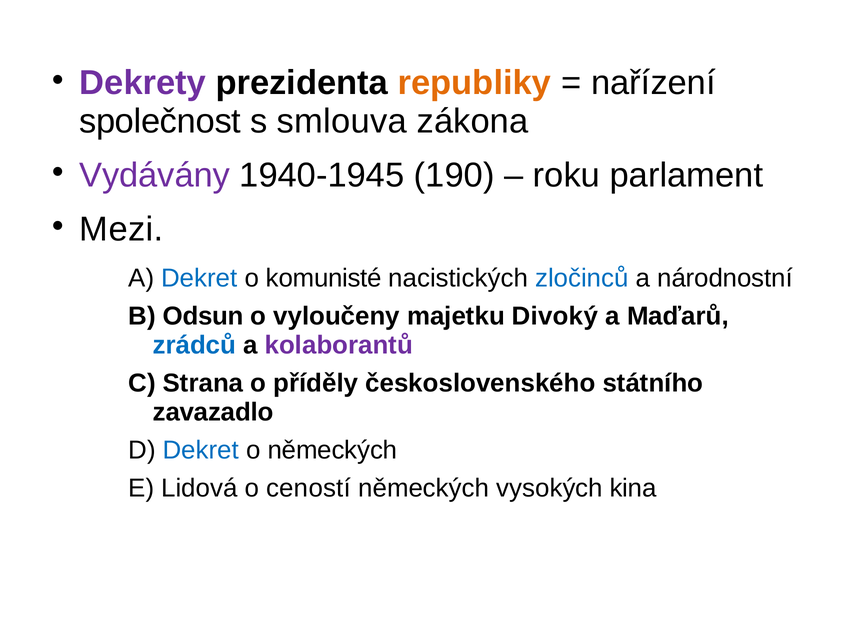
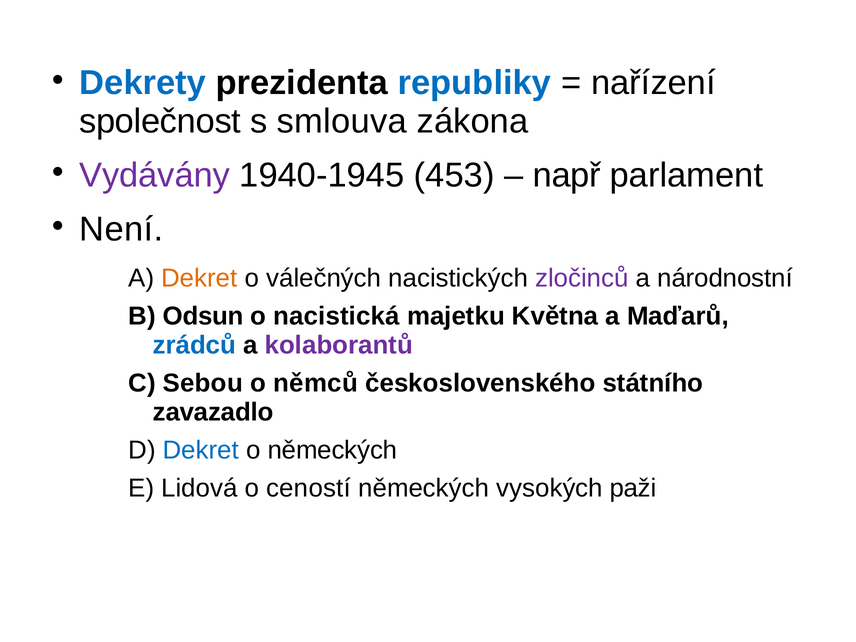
Dekrety colour: purple -> blue
republiky colour: orange -> blue
190: 190 -> 453
roku: roku -> např
Mezi: Mezi -> Není
Dekret at (199, 278) colour: blue -> orange
komunisté: komunisté -> válečných
zločinců colour: blue -> purple
vyloučeny: vyloučeny -> nacistická
Divoký: Divoký -> Května
Strana: Strana -> Sebou
příděly: příděly -> němců
kina: kina -> paži
